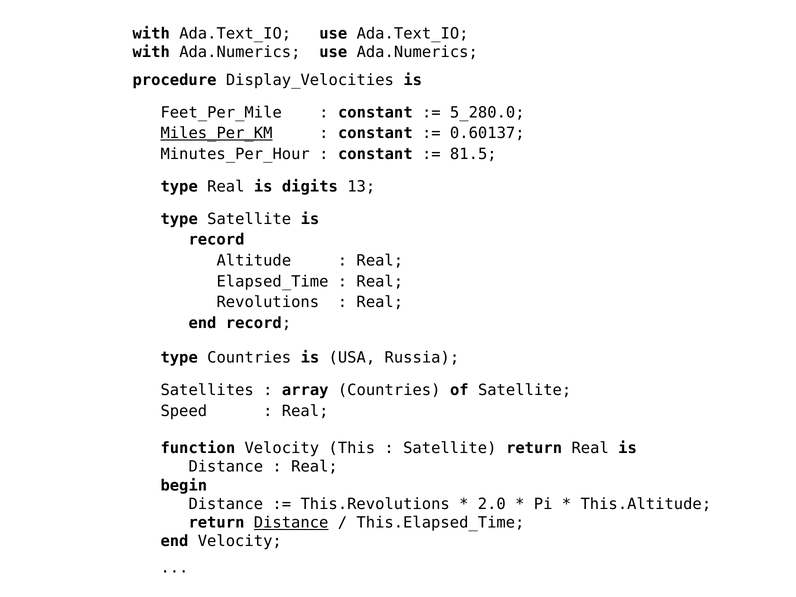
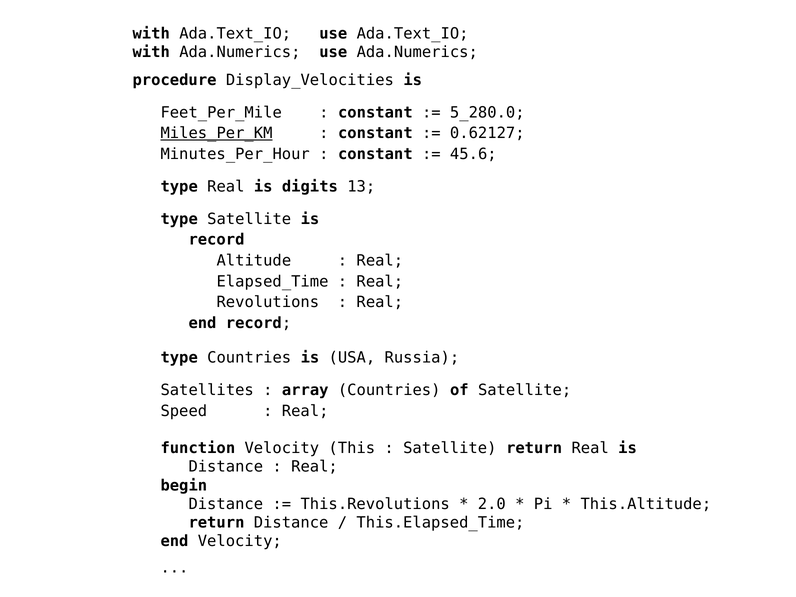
0.60137: 0.60137 -> 0.62127
81.5: 81.5 -> 45.6
Distance at (291, 523) underline: present -> none
